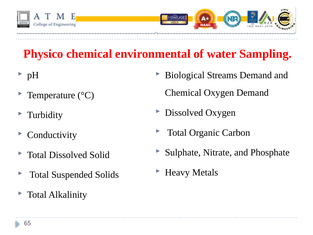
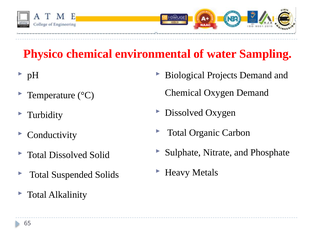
Streams: Streams -> Projects
